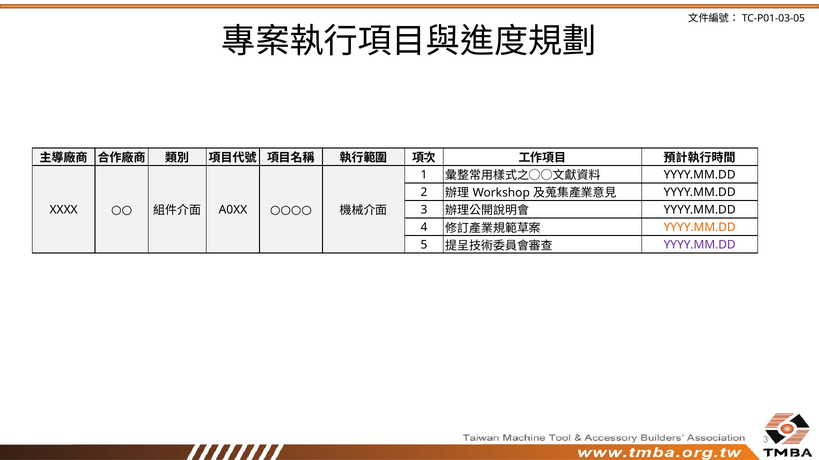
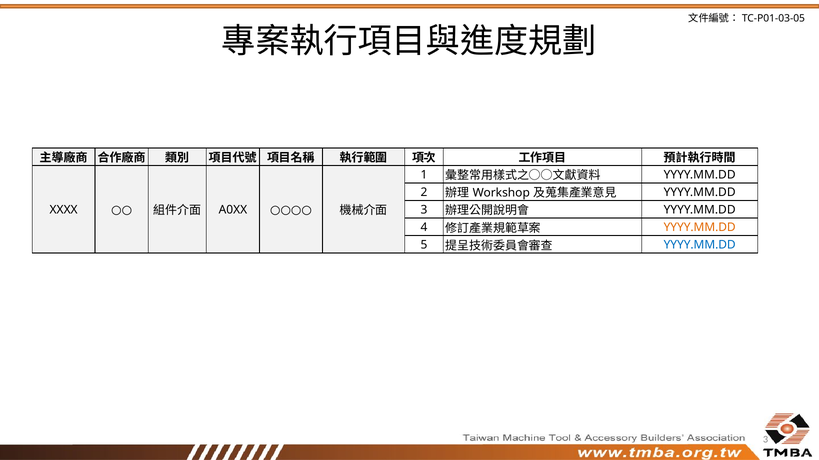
YYYY.MM.DD at (700, 245) colour: purple -> blue
